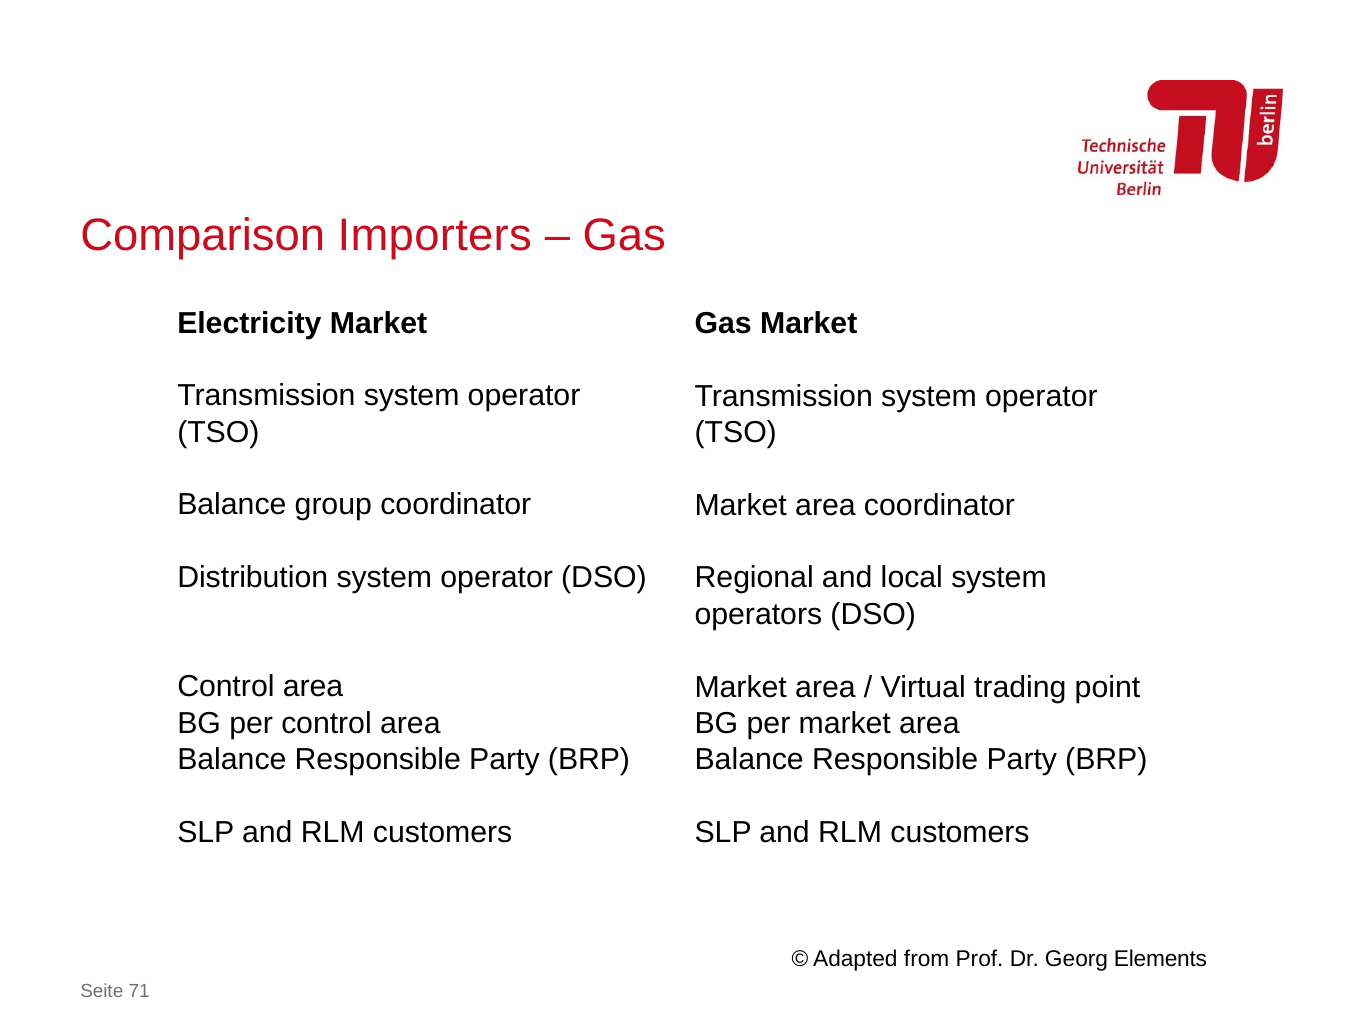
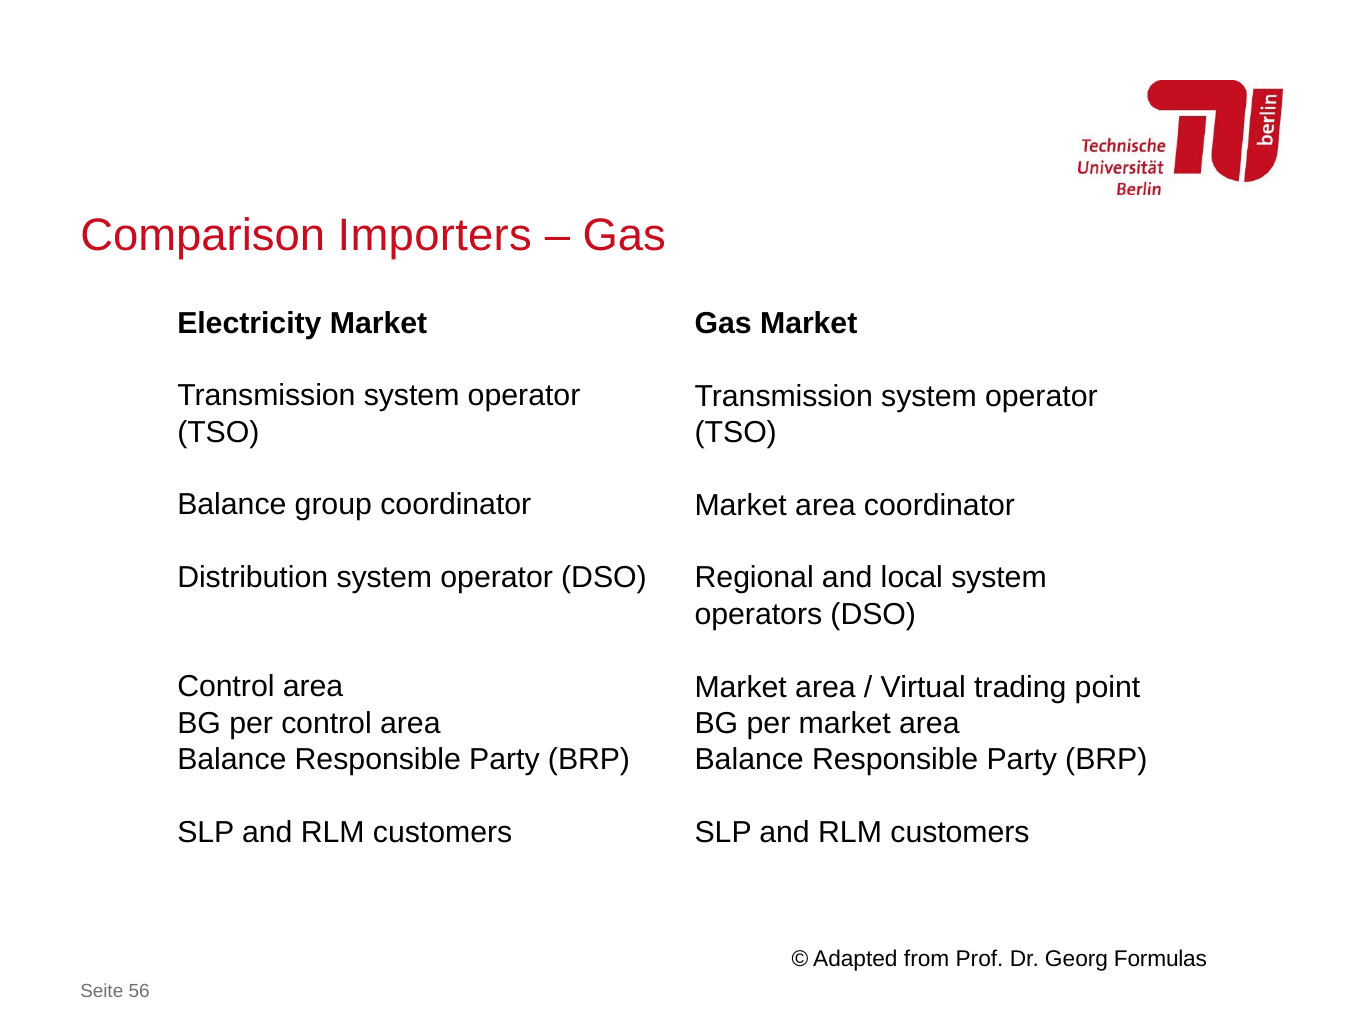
Elements: Elements -> Formulas
71: 71 -> 56
